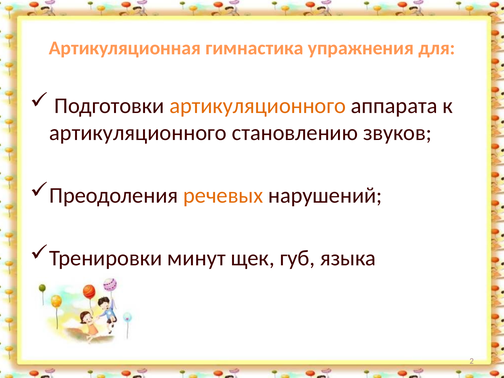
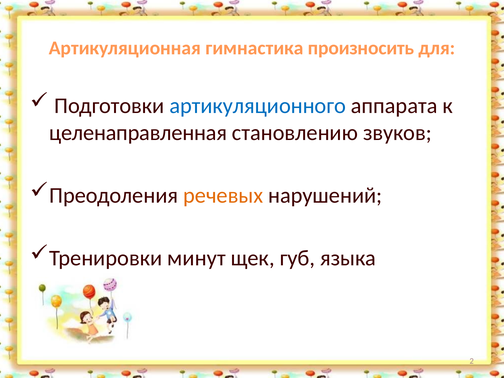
упражнения: упражнения -> произносить
артикуляционного at (258, 106) colour: orange -> blue
артикуляционного at (138, 133): артикуляционного -> целенаправленная
